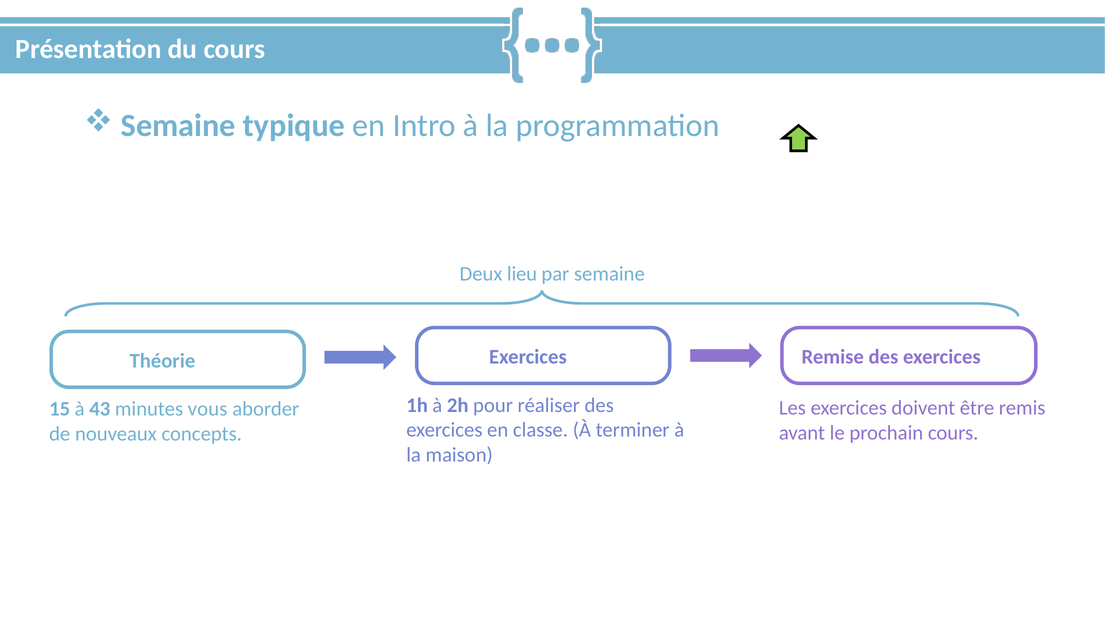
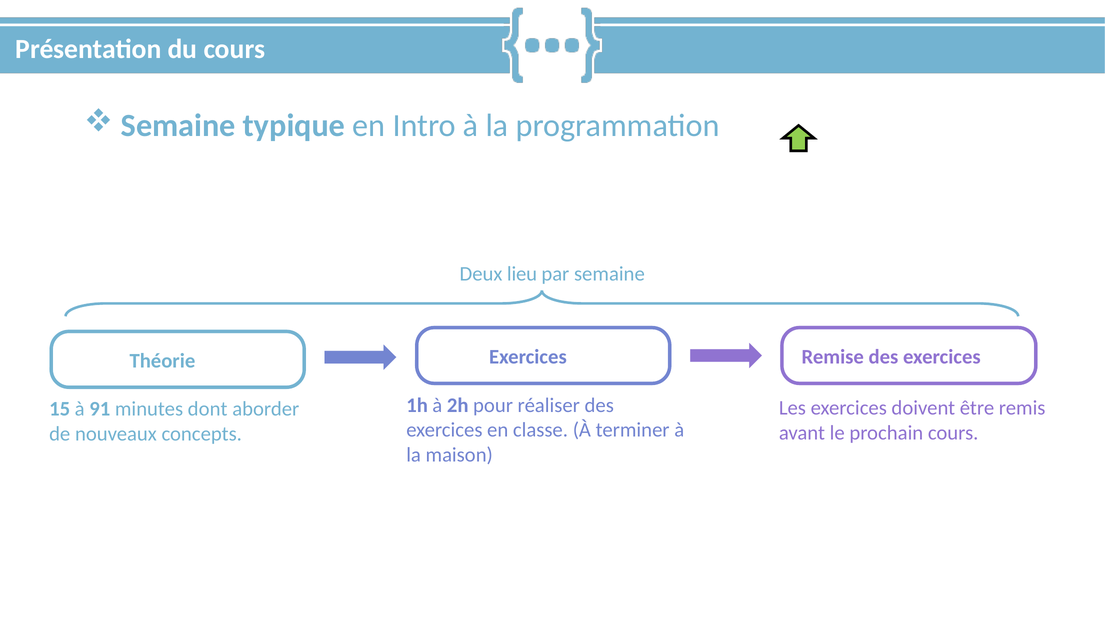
43: 43 -> 91
vous: vous -> dont
